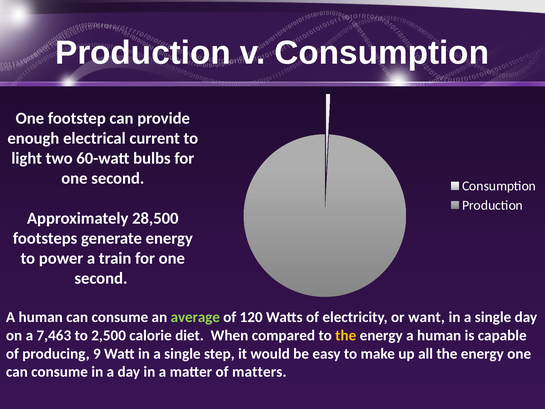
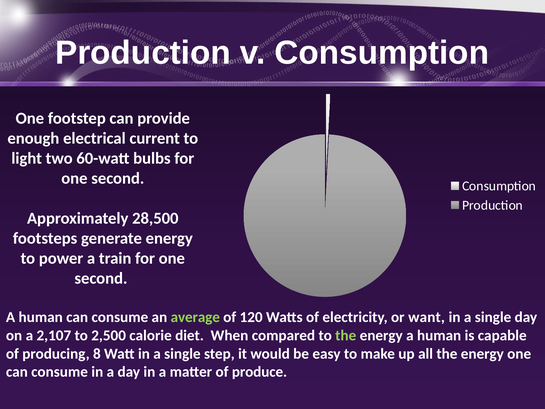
7,463: 7,463 -> 2,107
the at (346, 335) colour: yellow -> light green
producing 9: 9 -> 8
matters: matters -> produce
